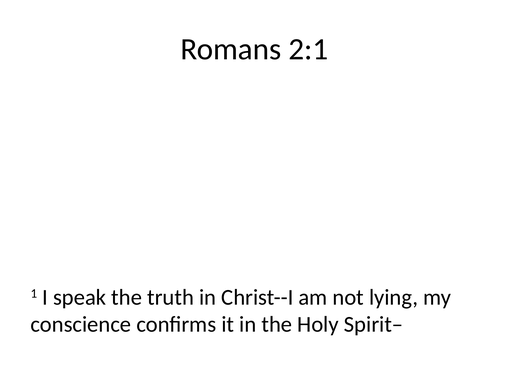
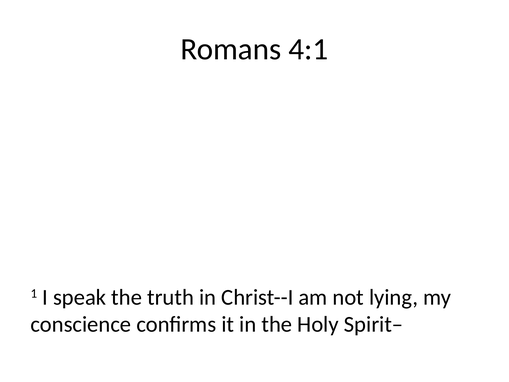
2:1: 2:1 -> 4:1
